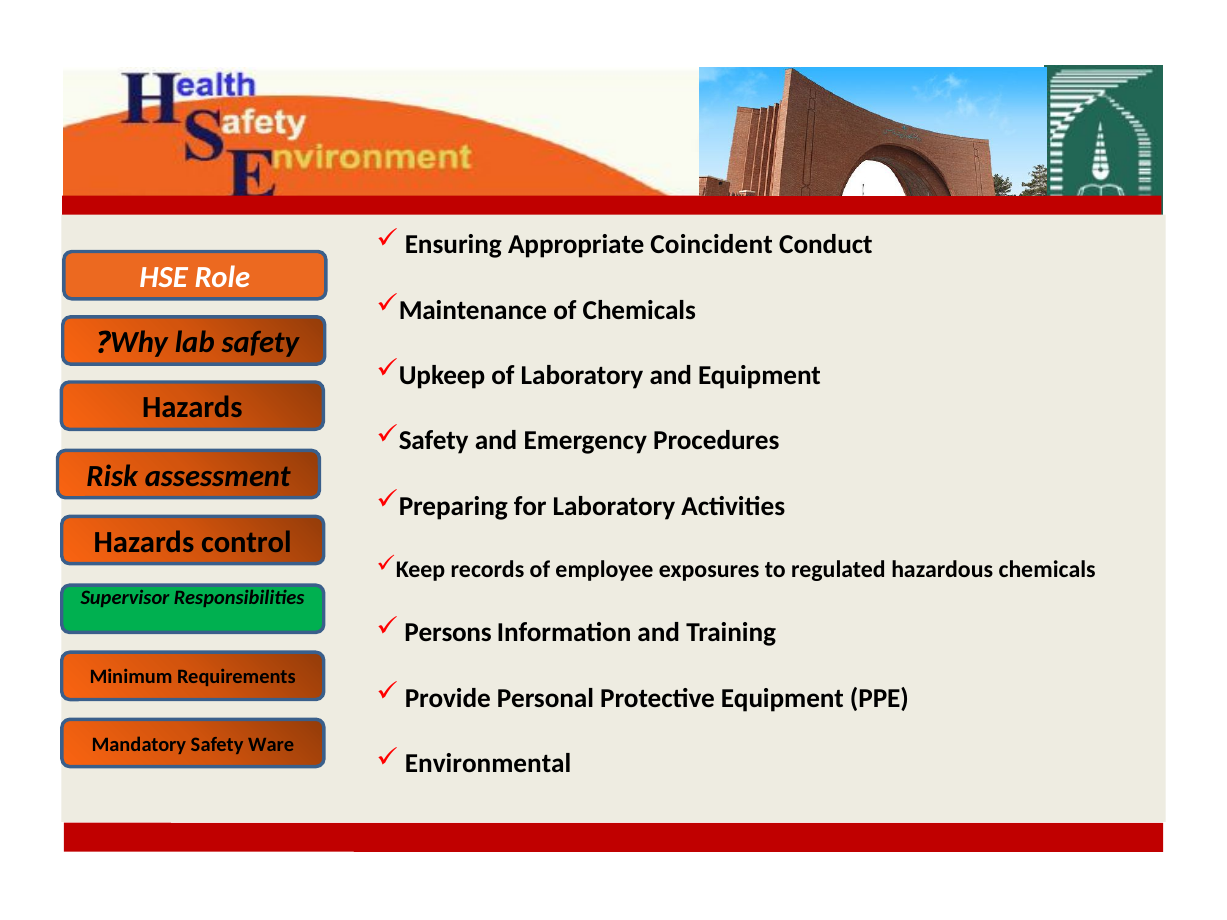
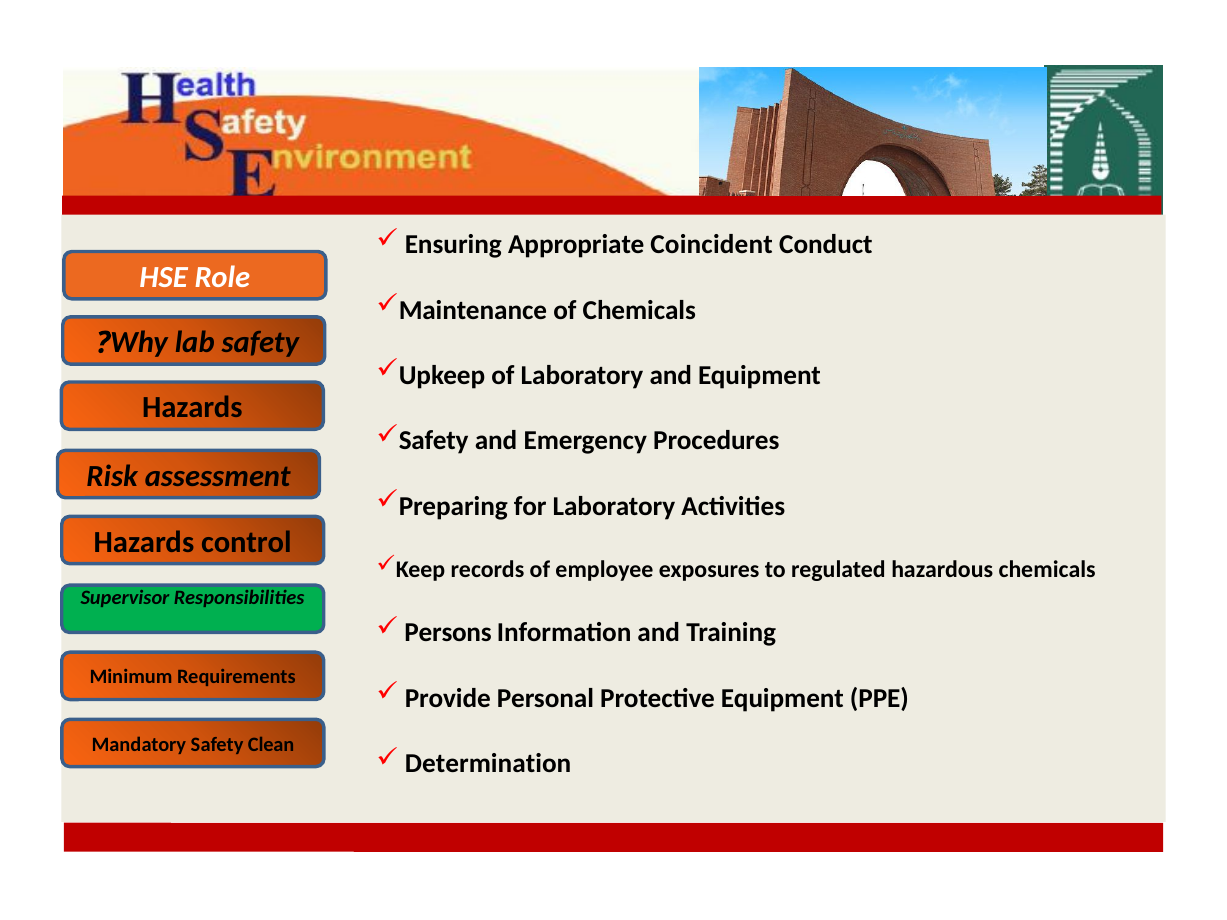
Ware: Ware -> Clean
Environmental: Environmental -> Determination
